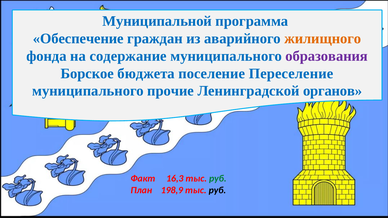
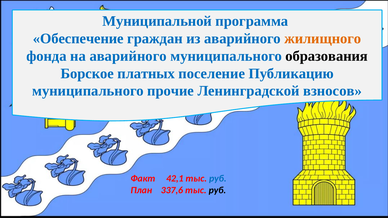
на содержание: содержание -> аварийного
образования colour: purple -> black
бюджета: бюджета -> платных
Переселение: Переселение -> Публикацию
органов: органов -> взносов
16,3: 16,3 -> 42,1
руб at (218, 179) colour: green -> blue
198,9: 198,9 -> 337,6
